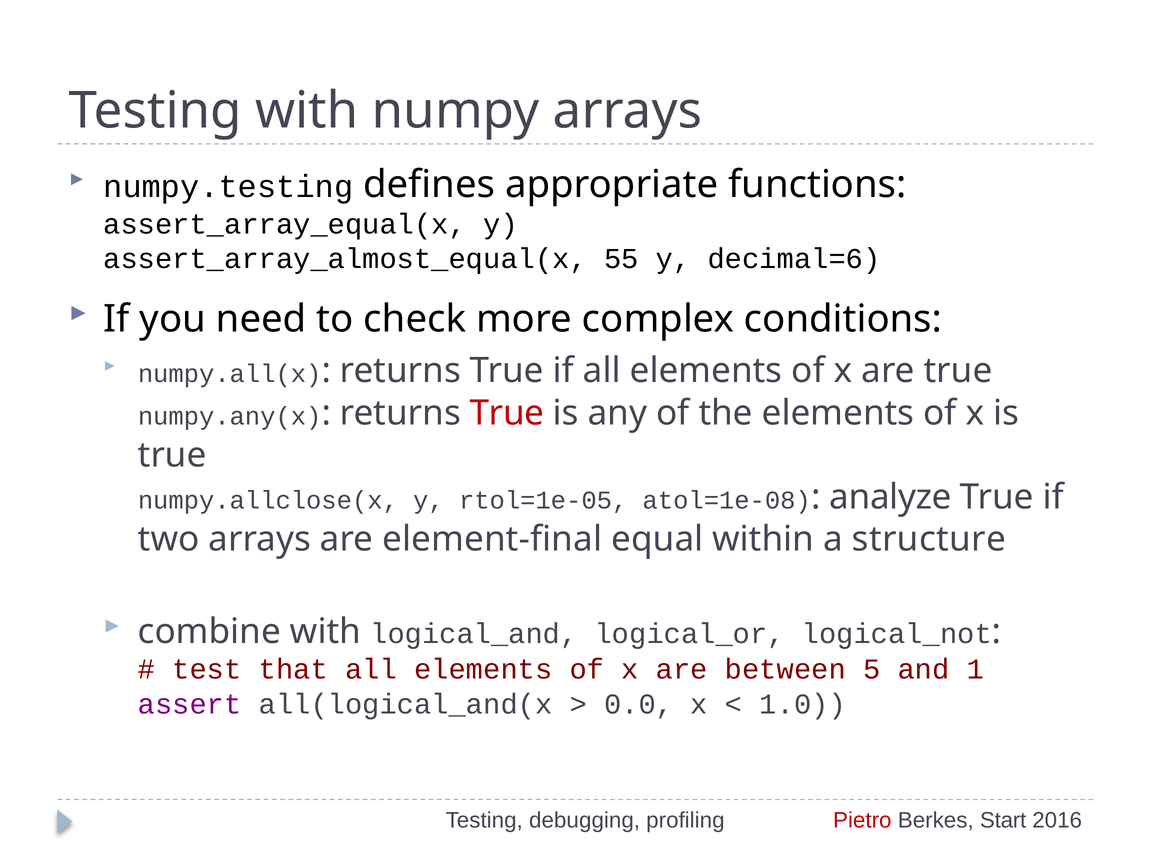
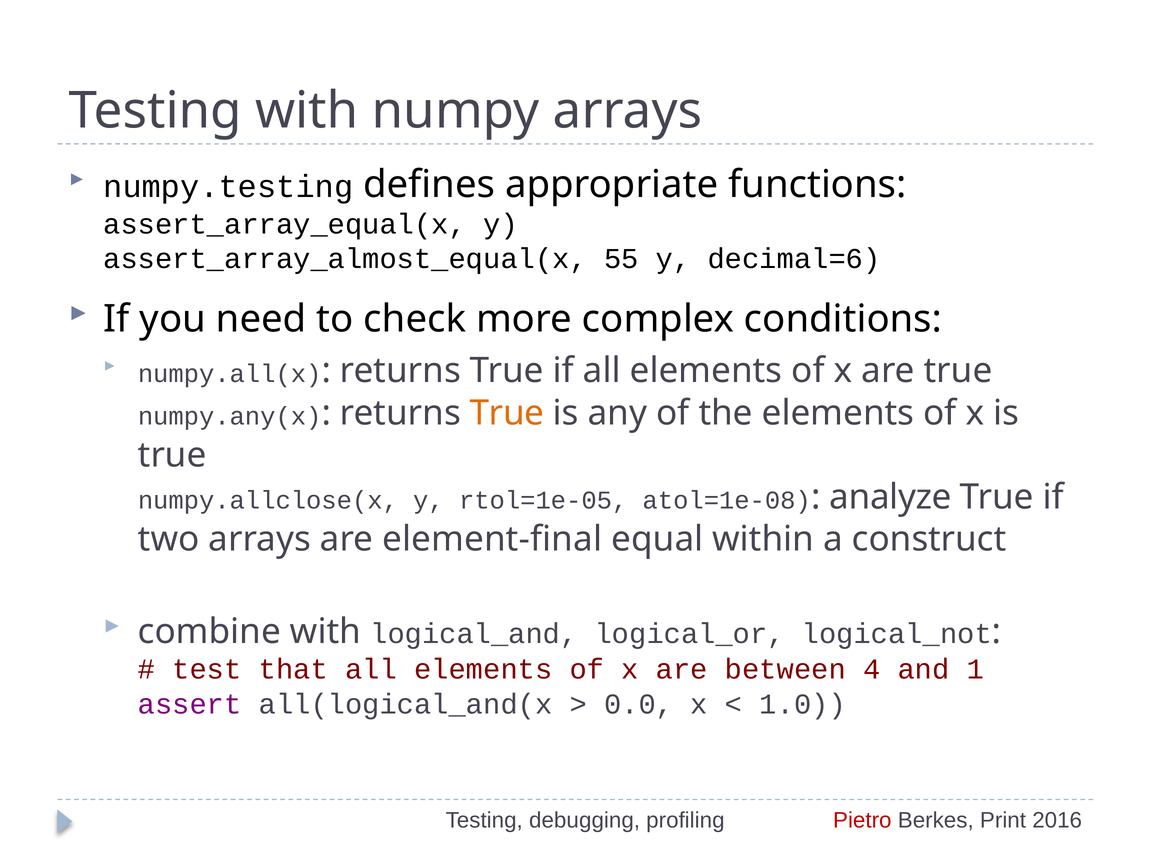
True at (507, 413) colour: red -> orange
structure: structure -> construct
5: 5 -> 4
Start: Start -> Print
